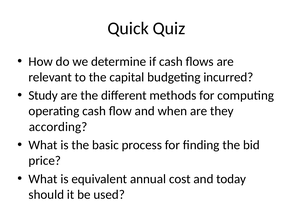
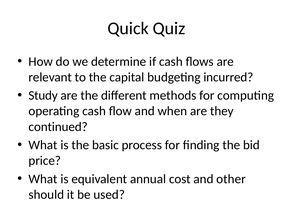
according: according -> continued
today: today -> other
